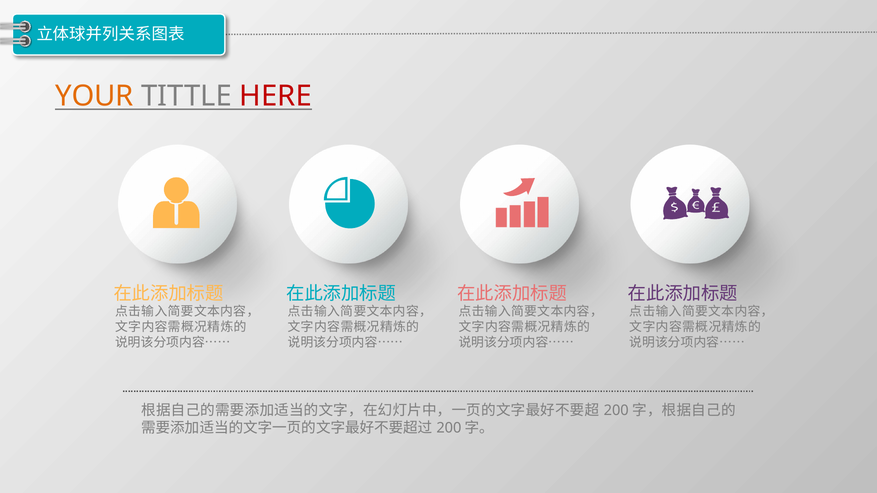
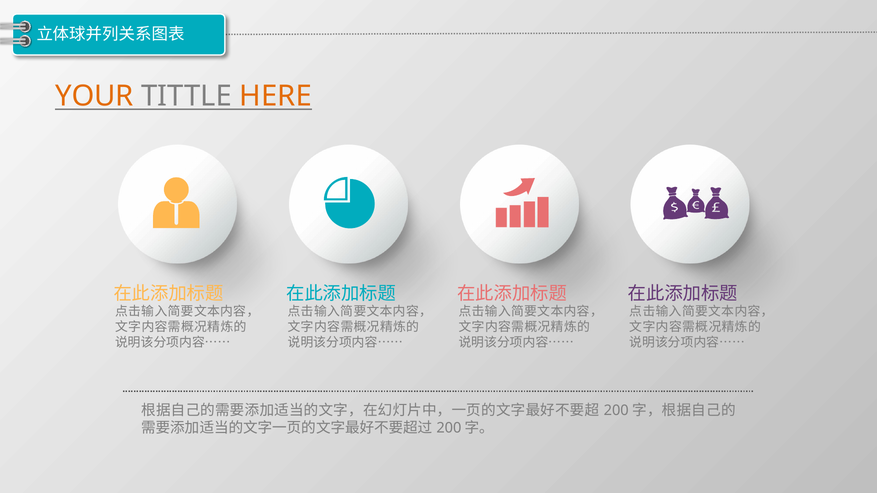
HERE colour: red -> orange
